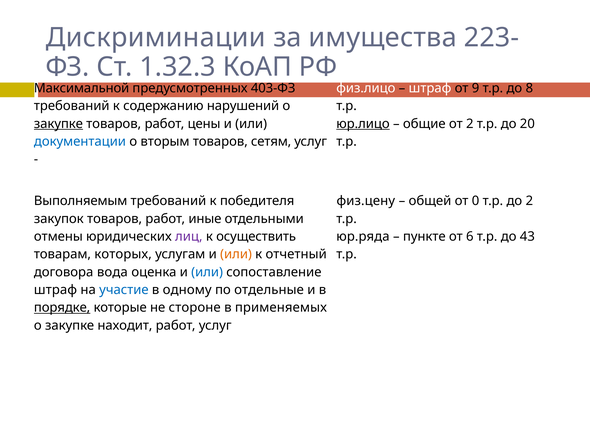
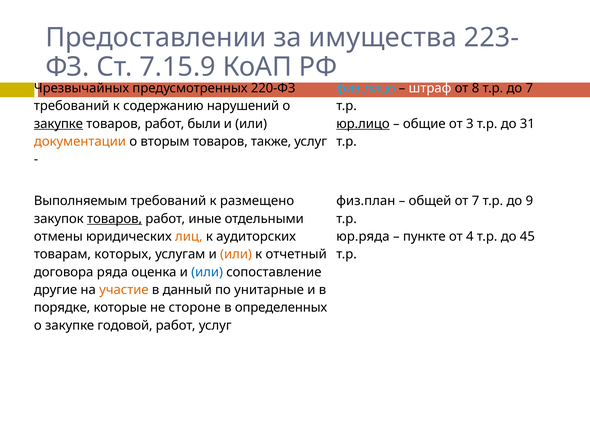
Дискриминации: Дискриминации -> Предоставлении
1.32.3: 1.32.3 -> 7.15.9
Максимальной: Максимальной -> Чрезвычайных
403-ФЗ: 403-ФЗ -> 220-ФЗ
физ.лицо colour: white -> light blue
9: 9 -> 8
до 8: 8 -> 7
цены: цены -> были
от 2: 2 -> 3
20: 20 -> 31
документации colour: blue -> orange
сетям: сетям -> также
победителя: победителя -> размещено
физ.цену: физ.цену -> физ.план
от 0: 0 -> 7
до 2: 2 -> 9
товаров at (115, 219) underline: none -> present
лиц colour: purple -> orange
осуществить: осуществить -> аудиторских
6: 6 -> 4
43: 43 -> 45
вода: вода -> ряда
штраф at (55, 290): штраф -> другие
участие colour: blue -> orange
одному: одному -> данный
отдельные: отдельные -> унитарные
порядке underline: present -> none
применяемых: применяемых -> определенных
находит: находит -> годовой
